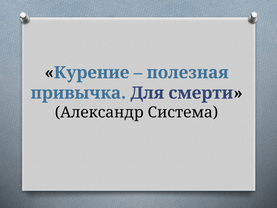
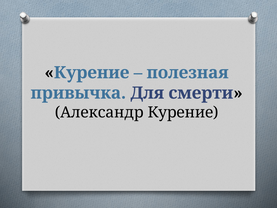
Александр Система: Система -> Курение
